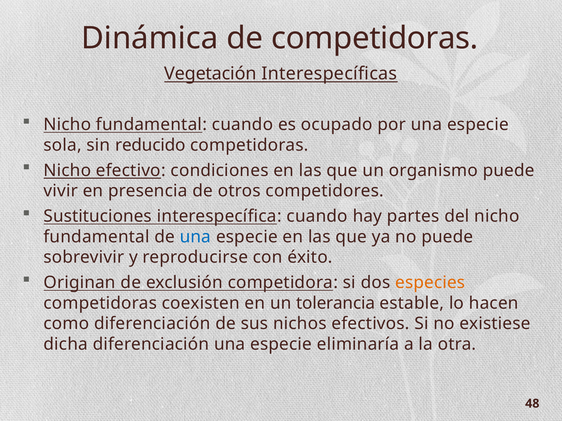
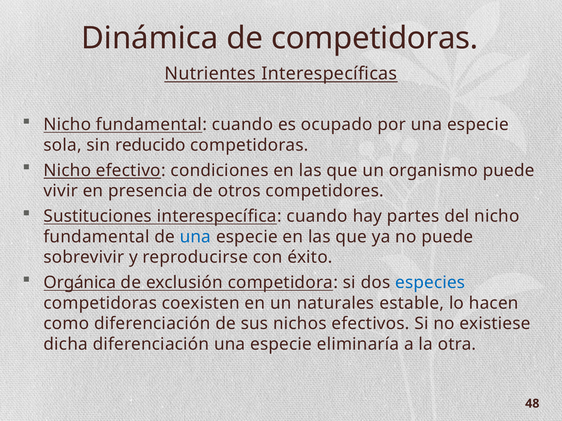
Vegetación: Vegetación -> Nutrientes
Originan: Originan -> Orgánica
especies colour: orange -> blue
tolerancia: tolerancia -> naturales
